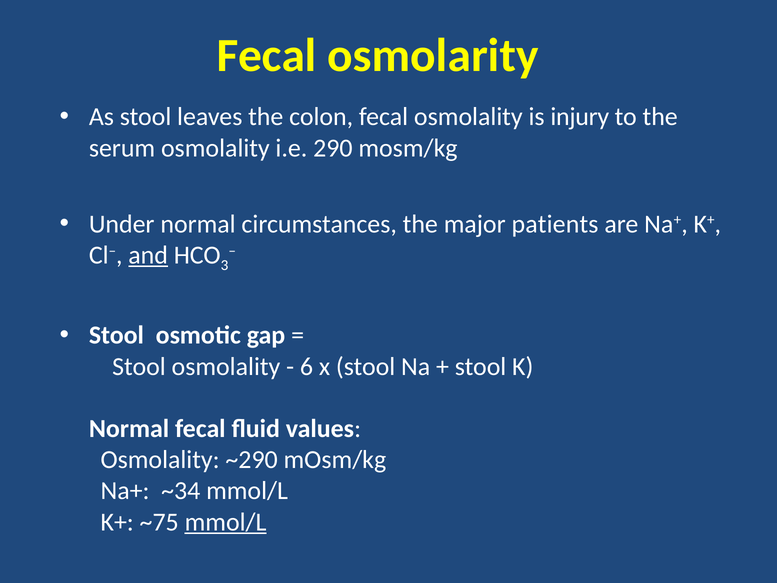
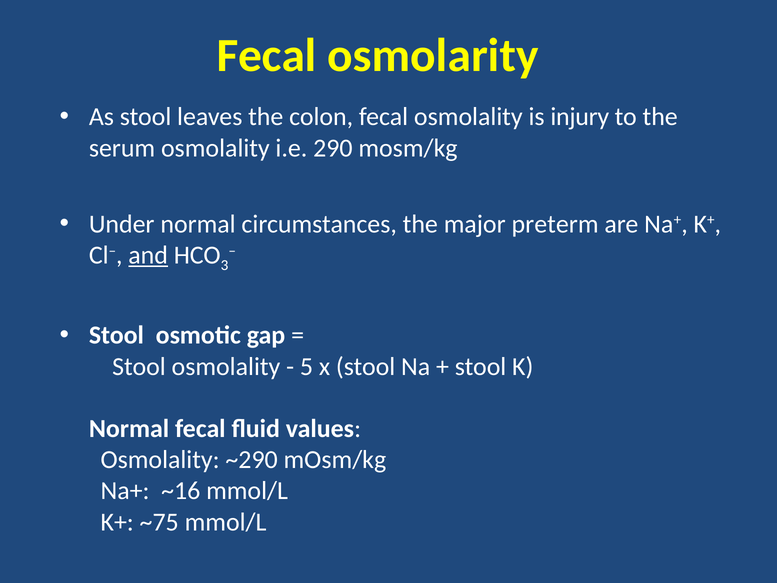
patients: patients -> preterm
6: 6 -> 5
~34: ~34 -> ~16
mmol/L at (226, 522) underline: present -> none
